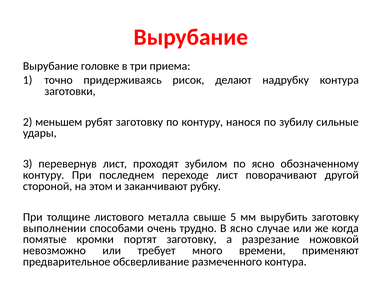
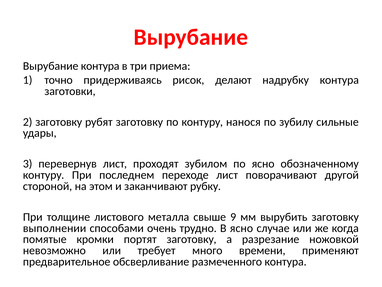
Вырубание головке: головке -> контура
2 меньшем: меньшем -> заготовку
5: 5 -> 9
